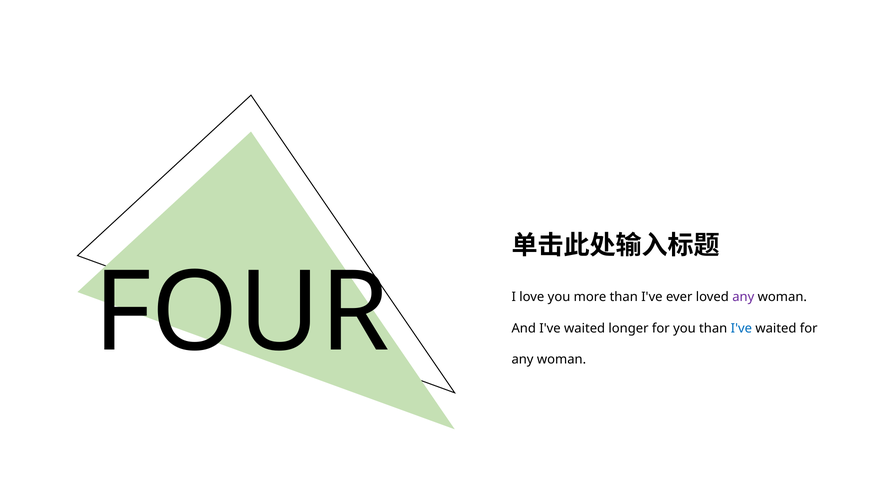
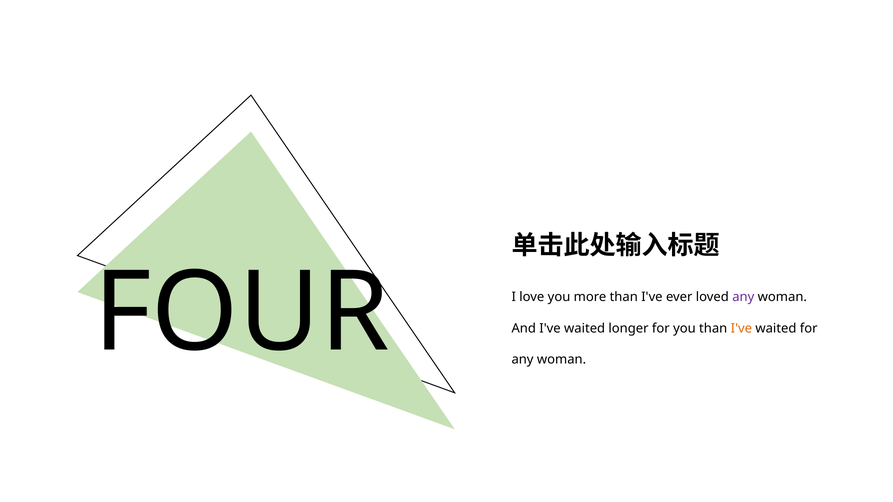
I've at (741, 328) colour: blue -> orange
